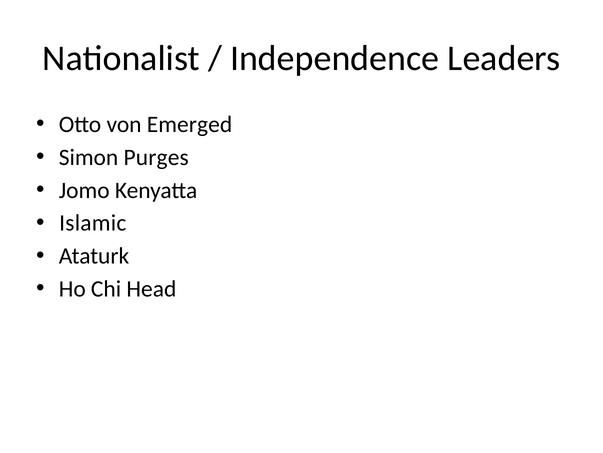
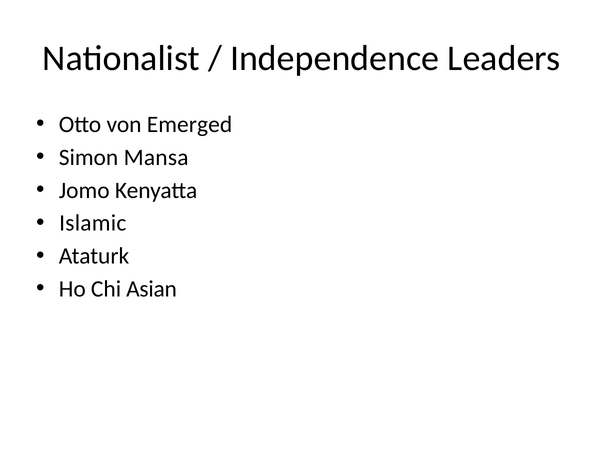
Purges: Purges -> Mansa
Head: Head -> Asian
